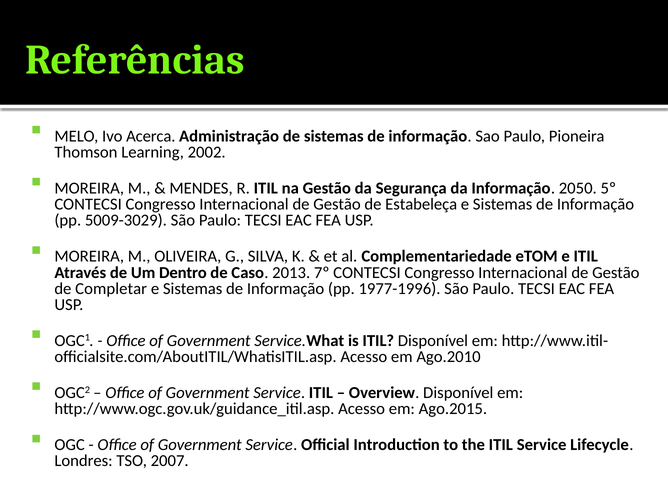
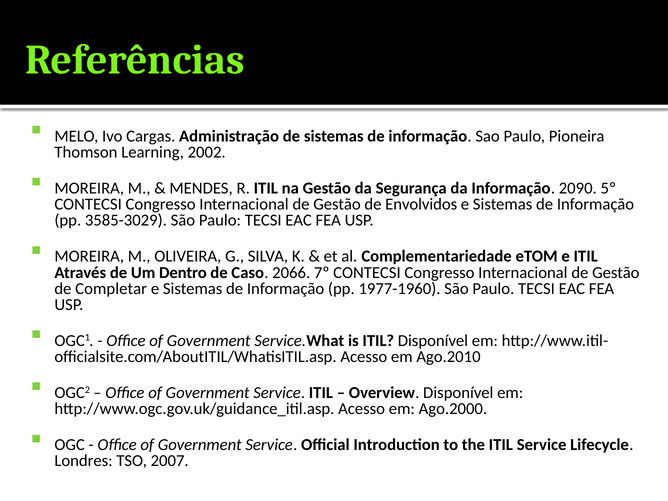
Acerca: Acerca -> Cargas
2050: 2050 -> 2090
Estabeleça: Estabeleça -> Envolvidos
5009-3029: 5009-3029 -> 3585-3029
2013: 2013 -> 2066
1977-1996: 1977-1996 -> 1977-1960
Ago.2015: Ago.2015 -> Ago.2000
